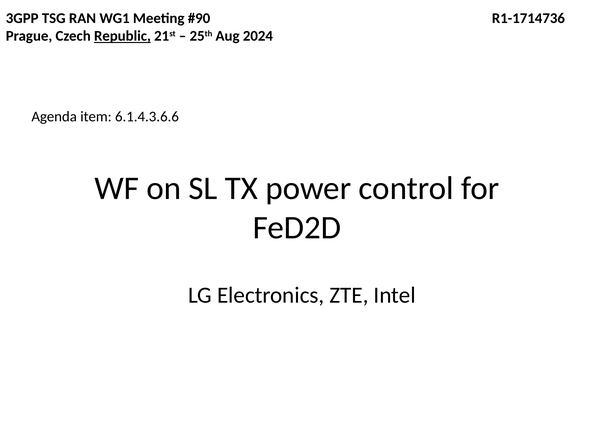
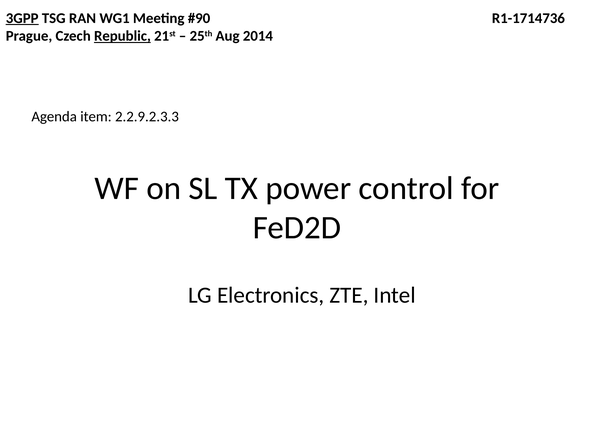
3GPP underline: none -> present
2024: 2024 -> 2014
6.1.4.3.6.6: 6.1.4.3.6.6 -> 2.2.9.2.3.3
